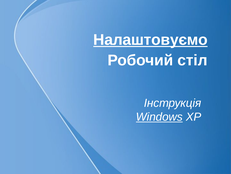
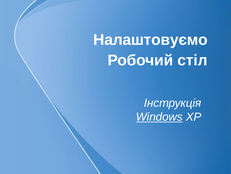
Налаштовуємо underline: present -> none
